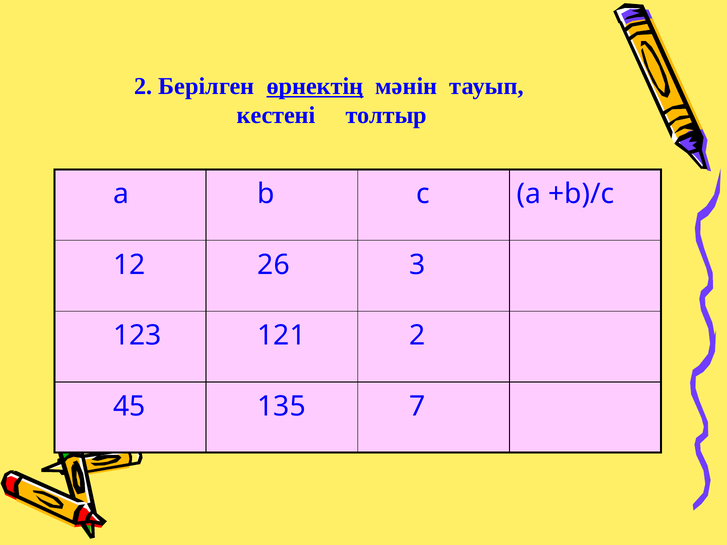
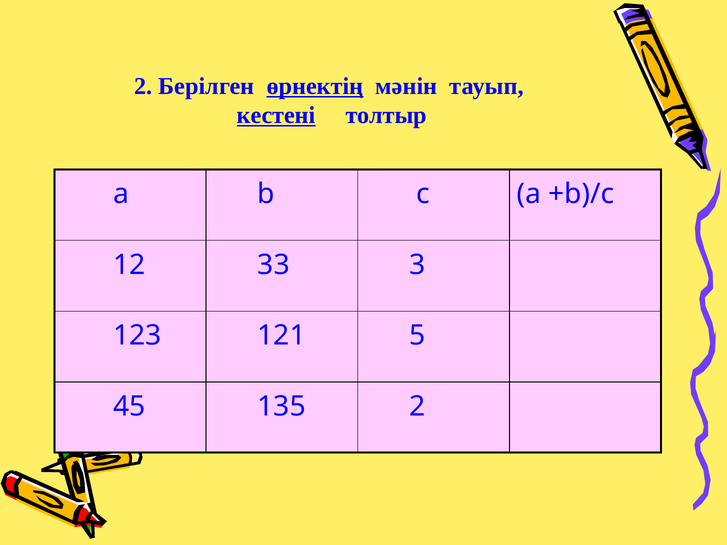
кестені underline: none -> present
26: 26 -> 33
121 2: 2 -> 5
135 7: 7 -> 2
